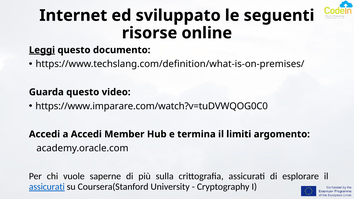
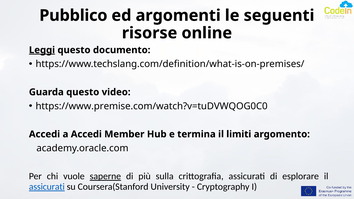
Internet: Internet -> Pubblico
sviluppato: sviluppato -> argomenti
https://www.imparare.com/watch?v=tuDVWQOG0C0: https://www.imparare.com/watch?v=tuDVWQOG0C0 -> https://www.premise.com/watch?v=tuDVWQOG0C0
saperne underline: none -> present
